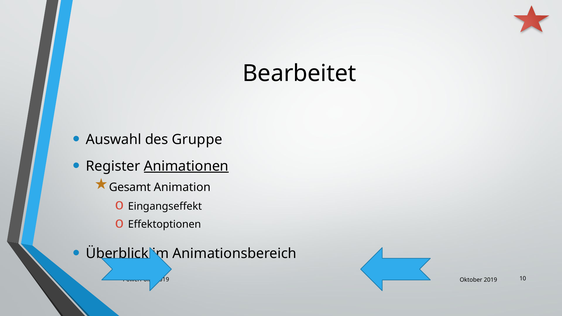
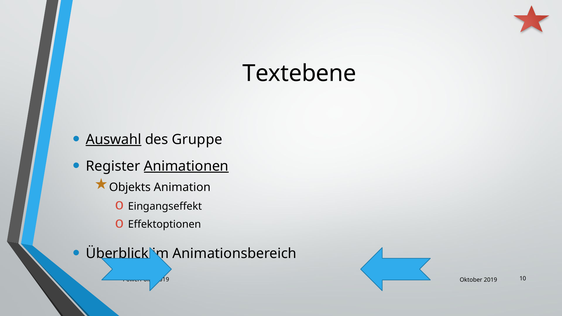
Bearbeitet: Bearbeitet -> Textebene
Auswahl underline: none -> present
Gesamt: Gesamt -> Objekts
